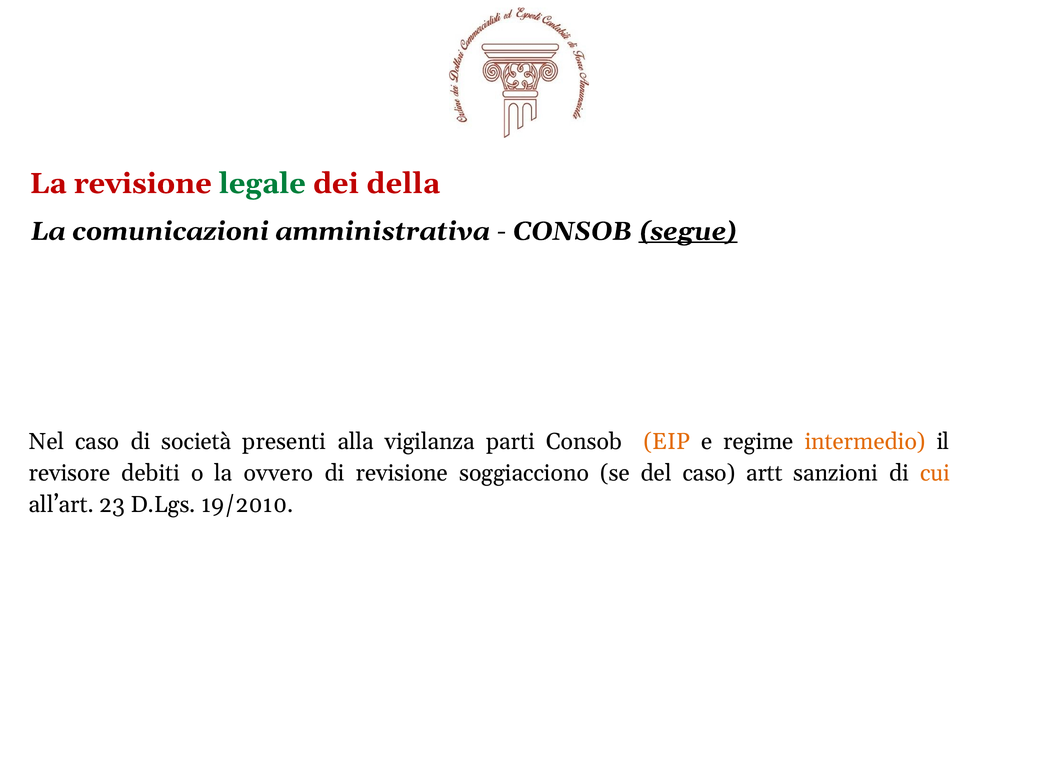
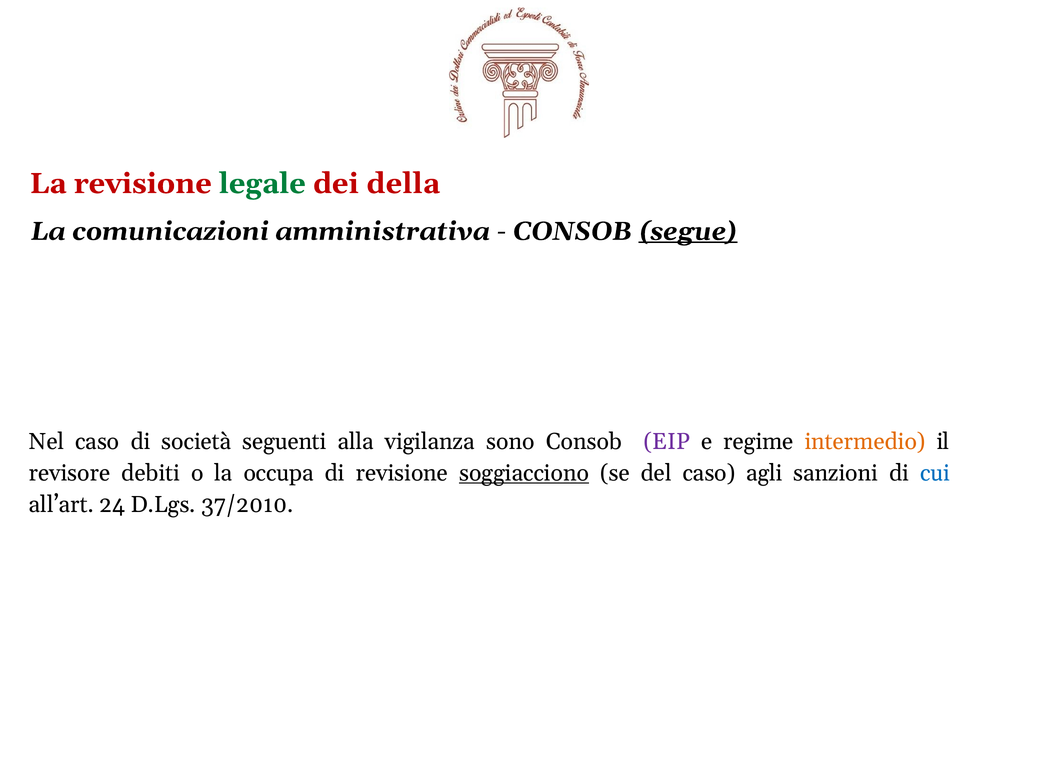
presenti: presenti -> seguenti
parti: parti -> sono
EIP colour: orange -> purple
ovvero: ovvero -> occupa
soggiacciono underline: none -> present
artt: artt -> agli
cui colour: orange -> blue
23: 23 -> 24
19/2010: 19/2010 -> 37/2010
